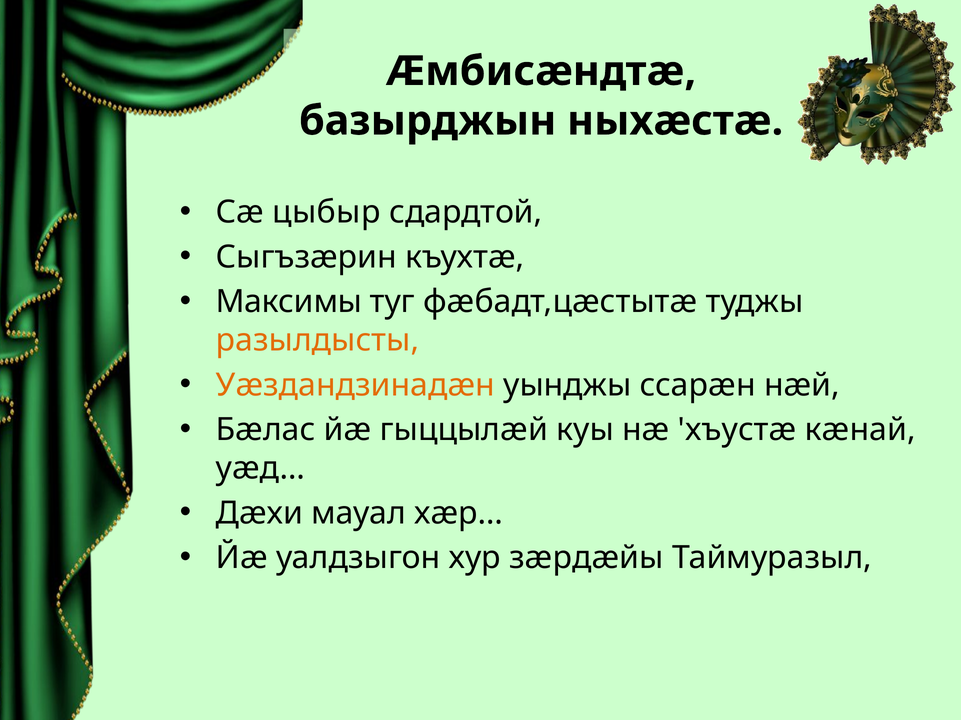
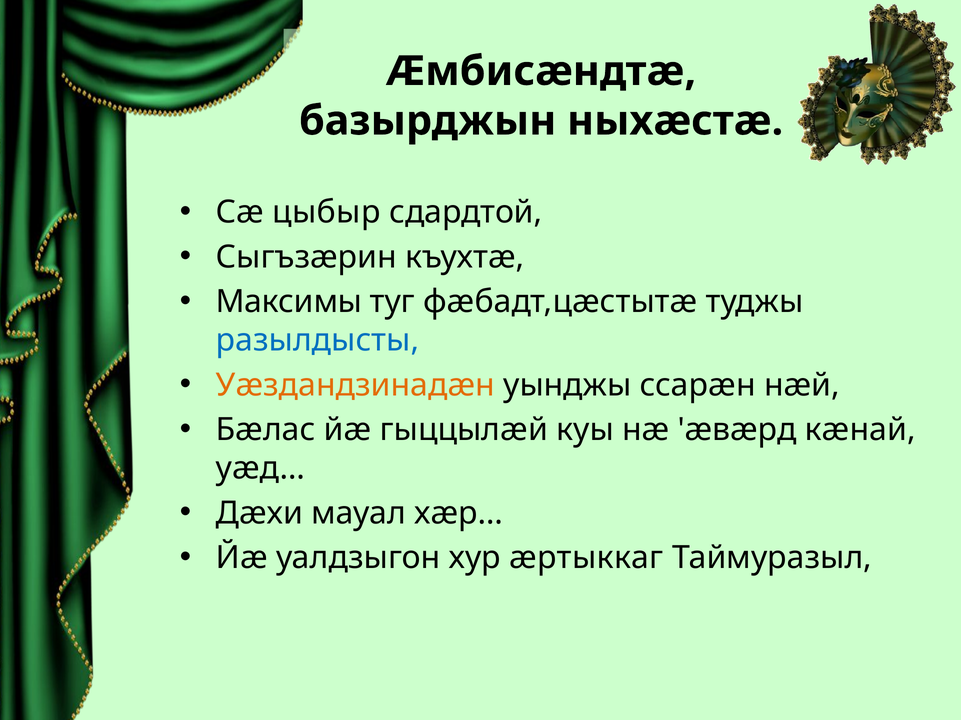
разылдысты colour: orange -> blue
хъустæ: хъустæ -> æвæрд
зæрдæйы: зæрдæйы -> æртыккаг
